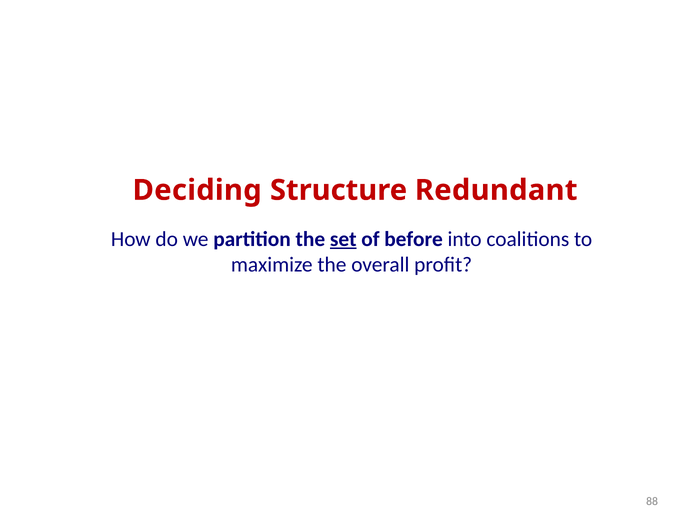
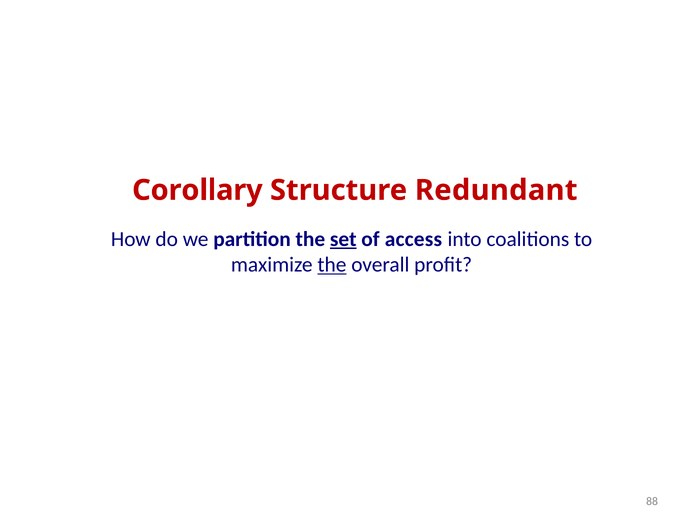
Deciding: Deciding -> Corollary
before: before -> access
the at (332, 265) underline: none -> present
